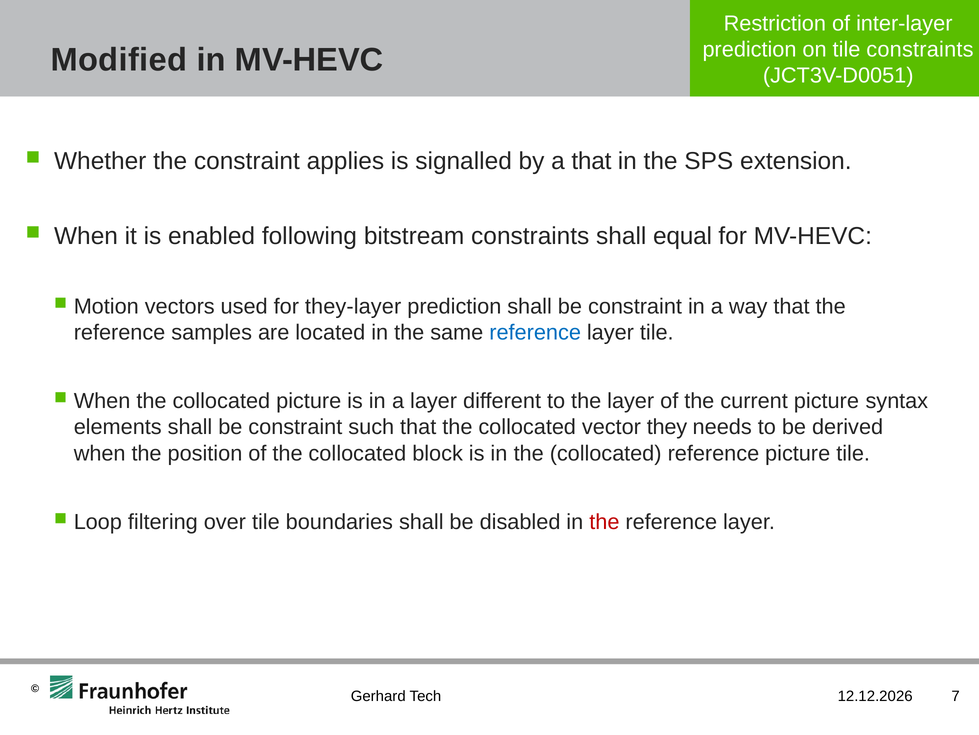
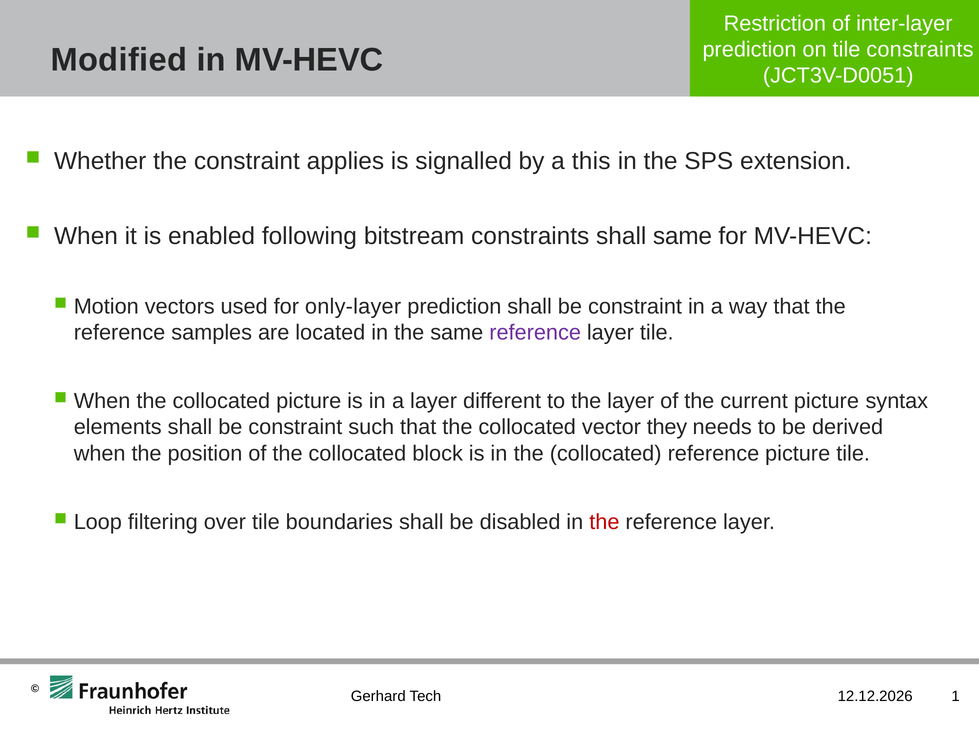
a that: that -> this
shall equal: equal -> same
they-layer: they-layer -> only-layer
reference at (535, 332) colour: blue -> purple
7: 7 -> 1
